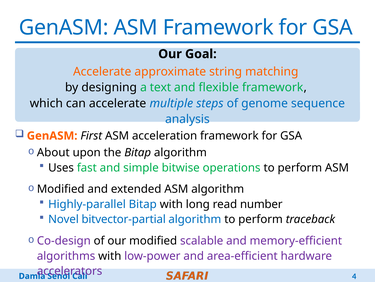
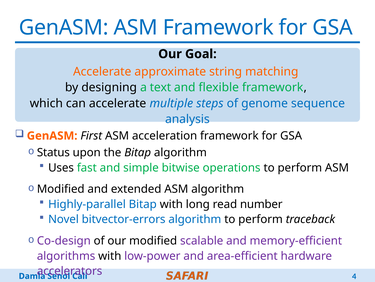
About: About -> Status
bitvector-partial: bitvector-partial -> bitvector-errors
